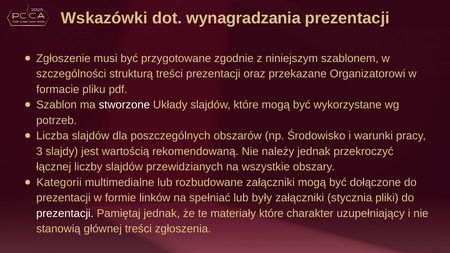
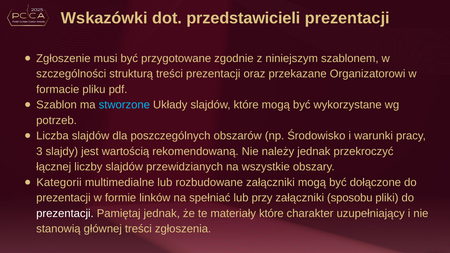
wynagradzania: wynagradzania -> przedstawicieli
stworzone colour: white -> light blue
były: były -> przy
stycznia: stycznia -> sposobu
